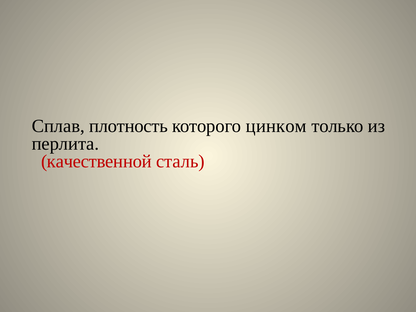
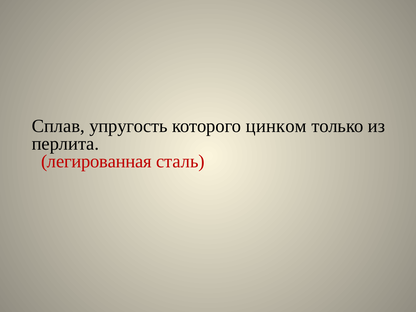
плотность: плотность -> упругость
качественной: качественной -> легированная
